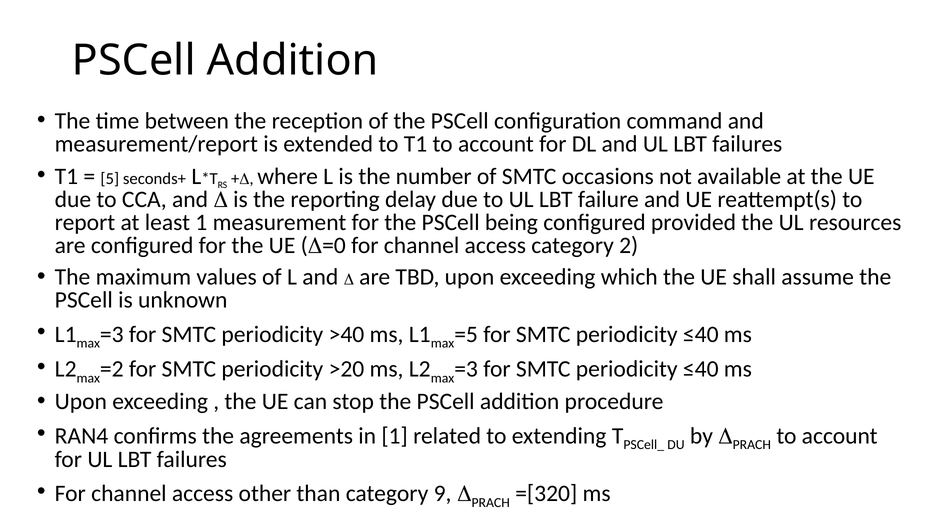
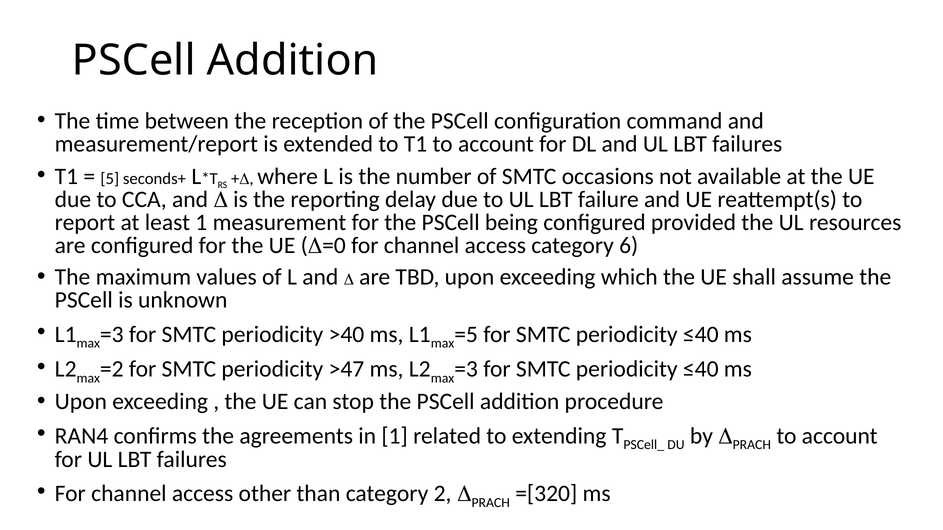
2: 2 -> 6
>20: >20 -> >47
9: 9 -> 2
